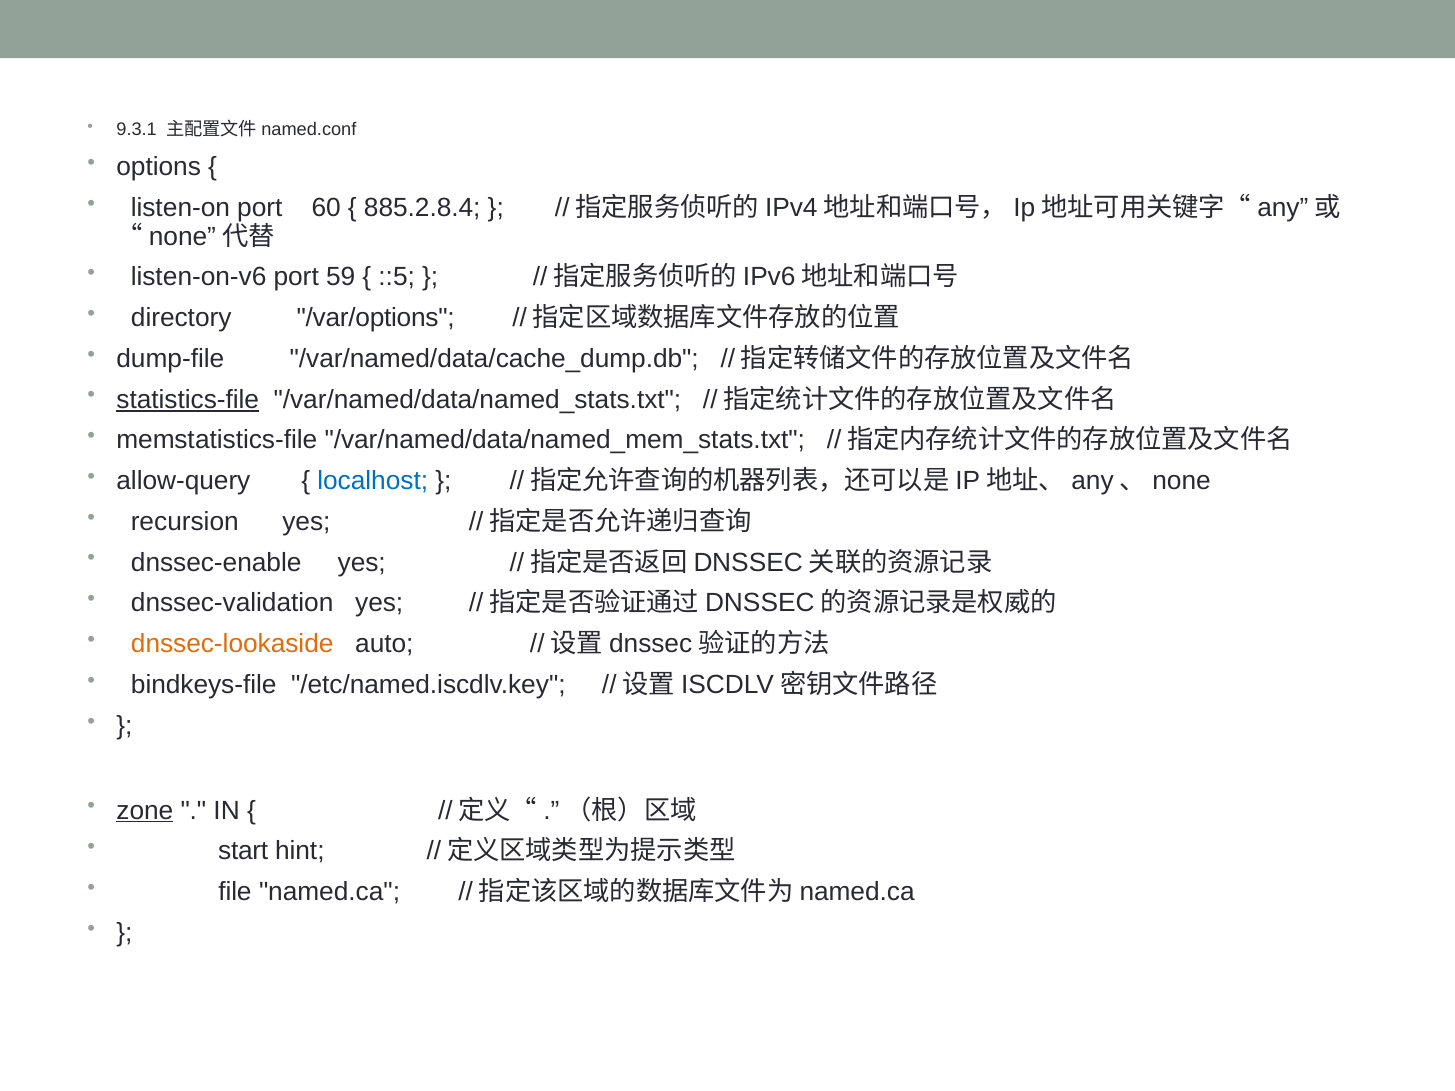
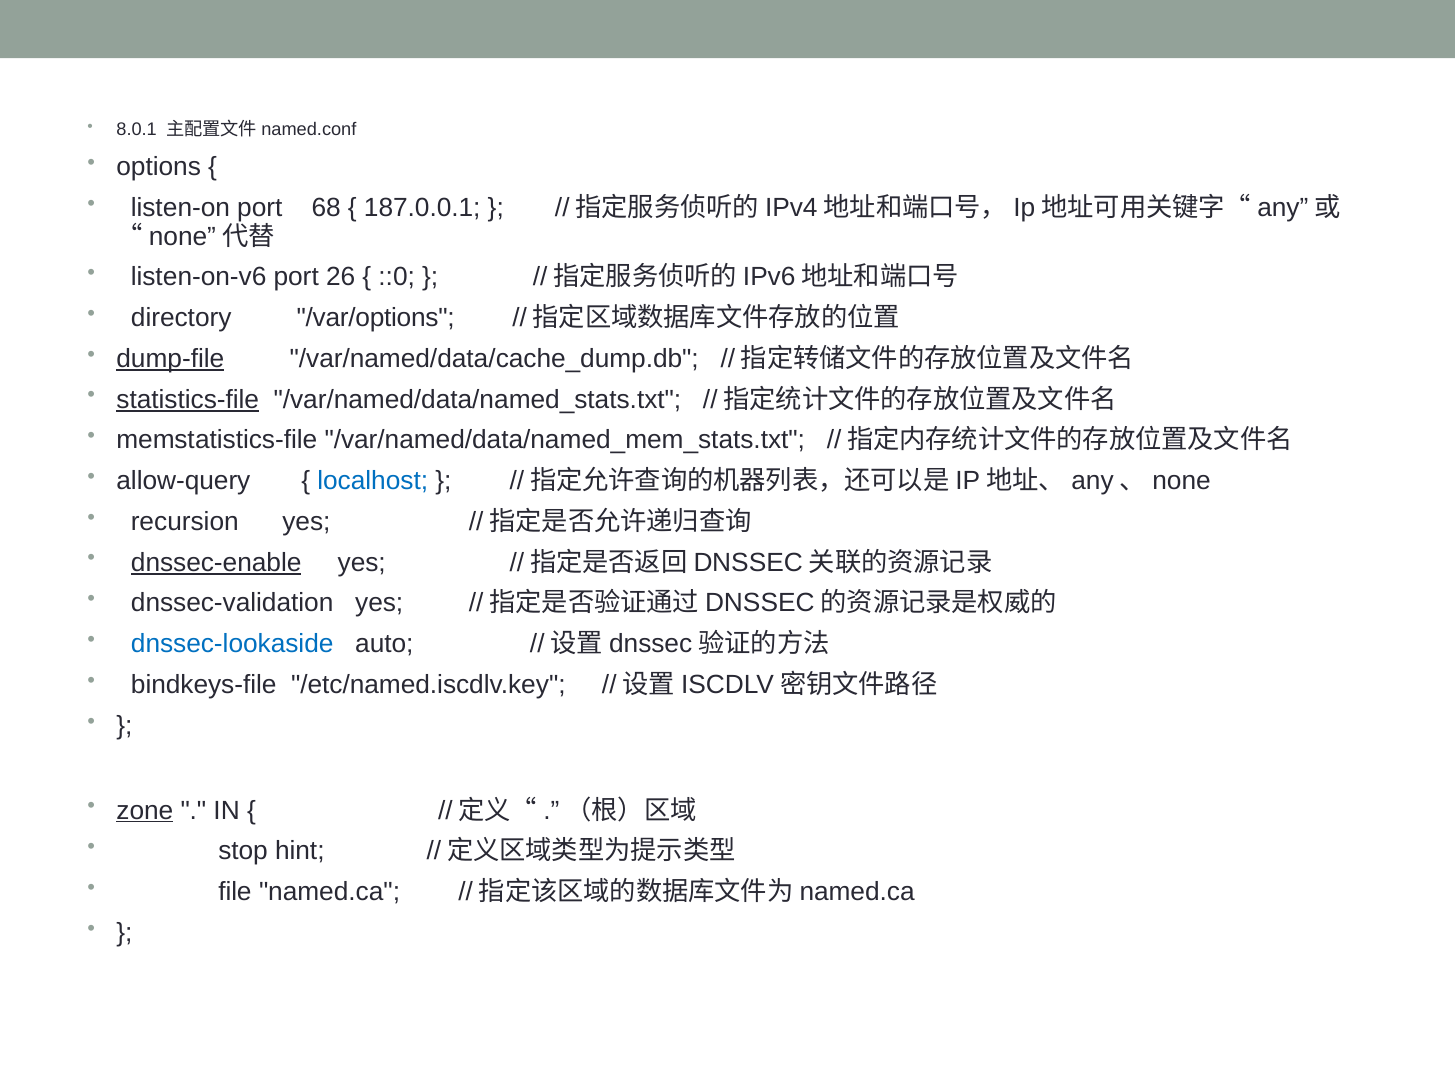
9.3.1: 9.3.1 -> 8.0.1
60: 60 -> 68
885.2.8.4: 885.2.8.4 -> 187.0.0.1
59: 59 -> 26
::5: ::5 -> ::0
dump-file underline: none -> present
dnssec-enable underline: none -> present
dnssec-lookaside colour: orange -> blue
start: start -> stop
